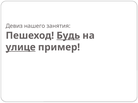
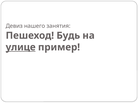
Будь underline: present -> none
